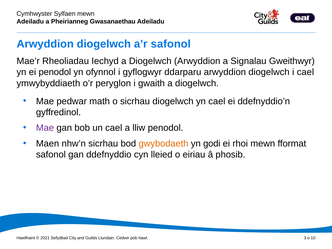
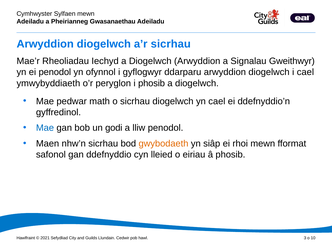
a’r safonol: safonol -> sicrhau
i gwaith: gwaith -> phosib
Mae at (45, 128) colour: purple -> blue
un cael: cael -> godi
godi: godi -> siâp
